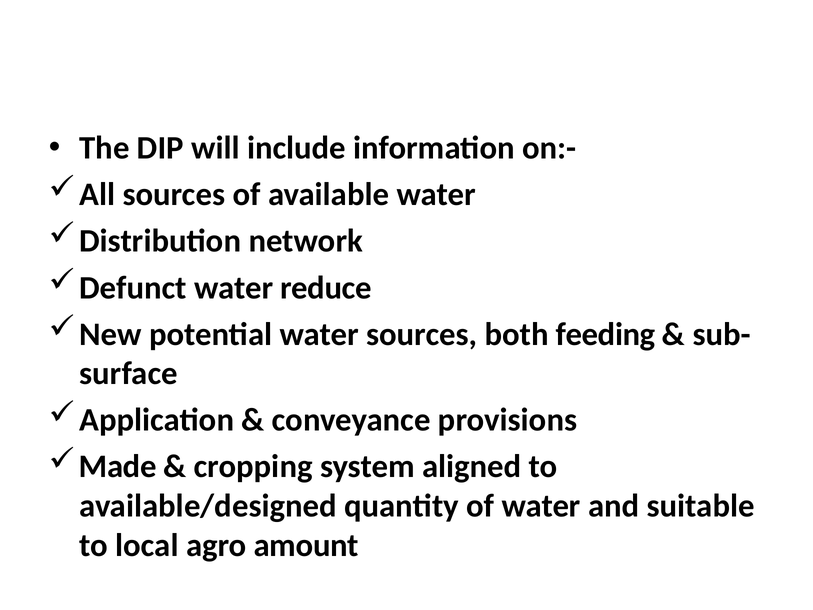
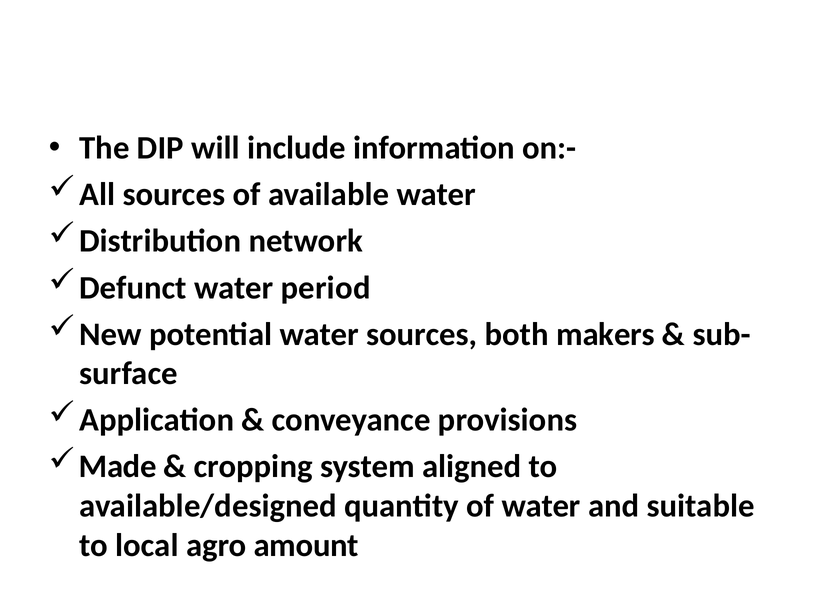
reduce: reduce -> period
feeding: feeding -> makers
